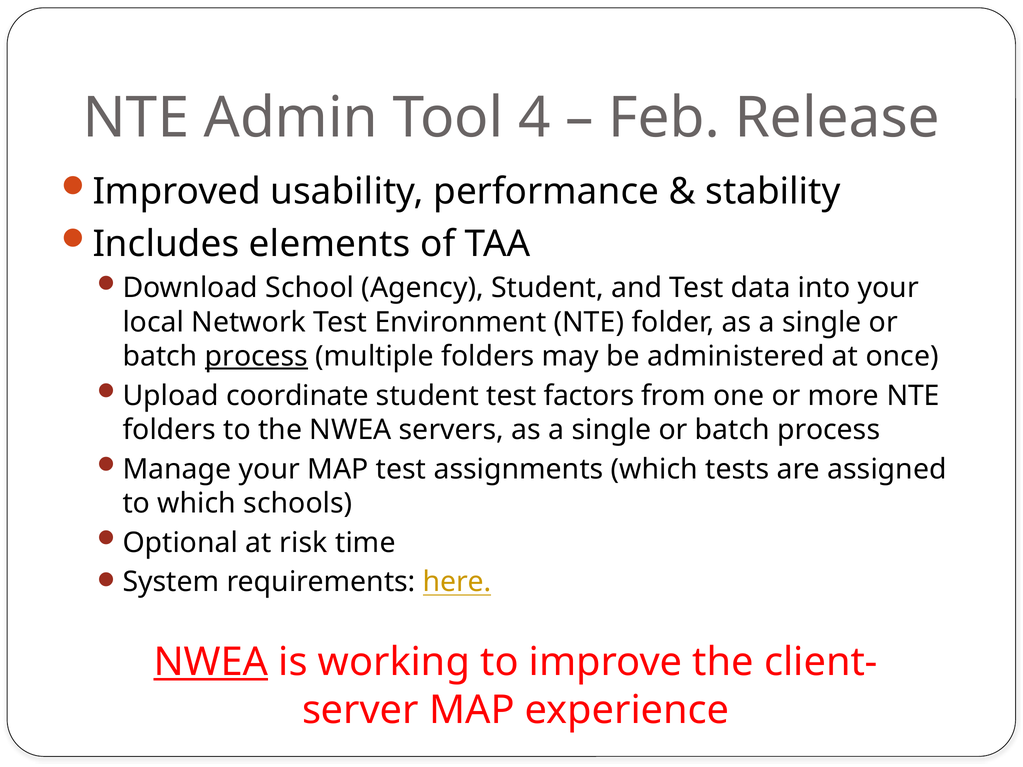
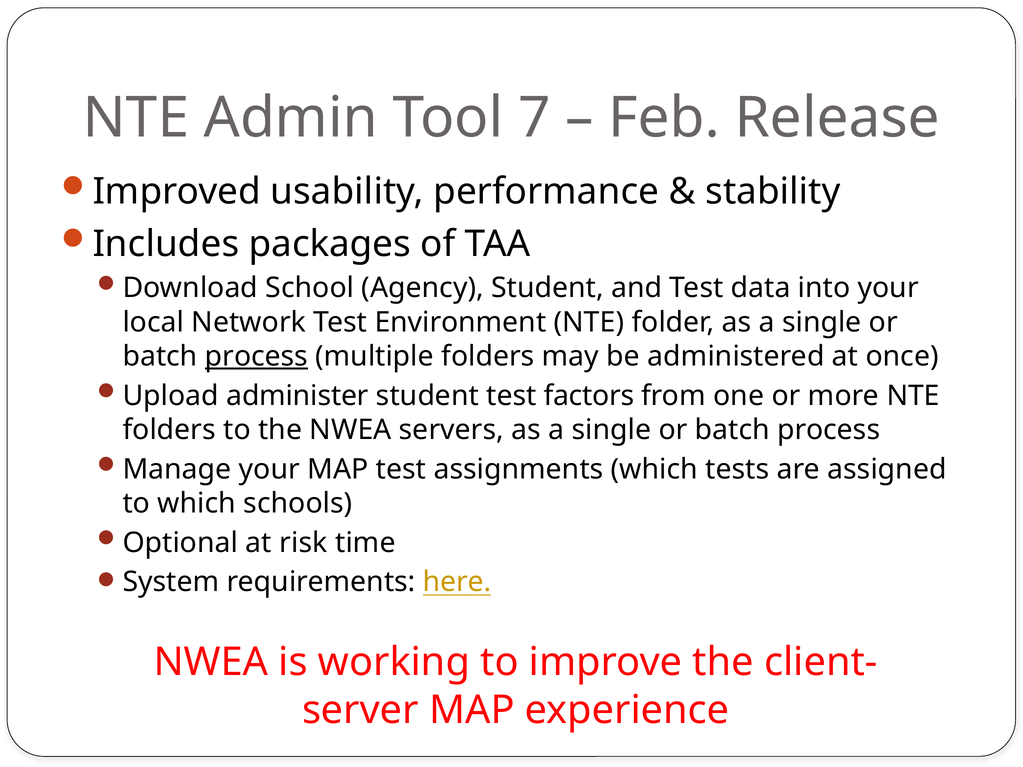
4: 4 -> 7
elements: elements -> packages
coordinate: coordinate -> administer
NWEA at (211, 662) underline: present -> none
